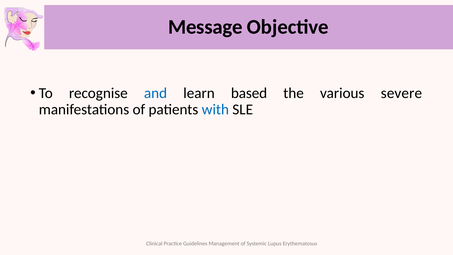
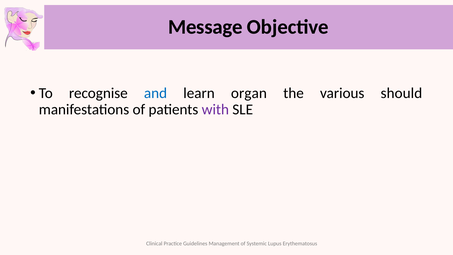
based: based -> organ
severe: severe -> should
with colour: blue -> purple
